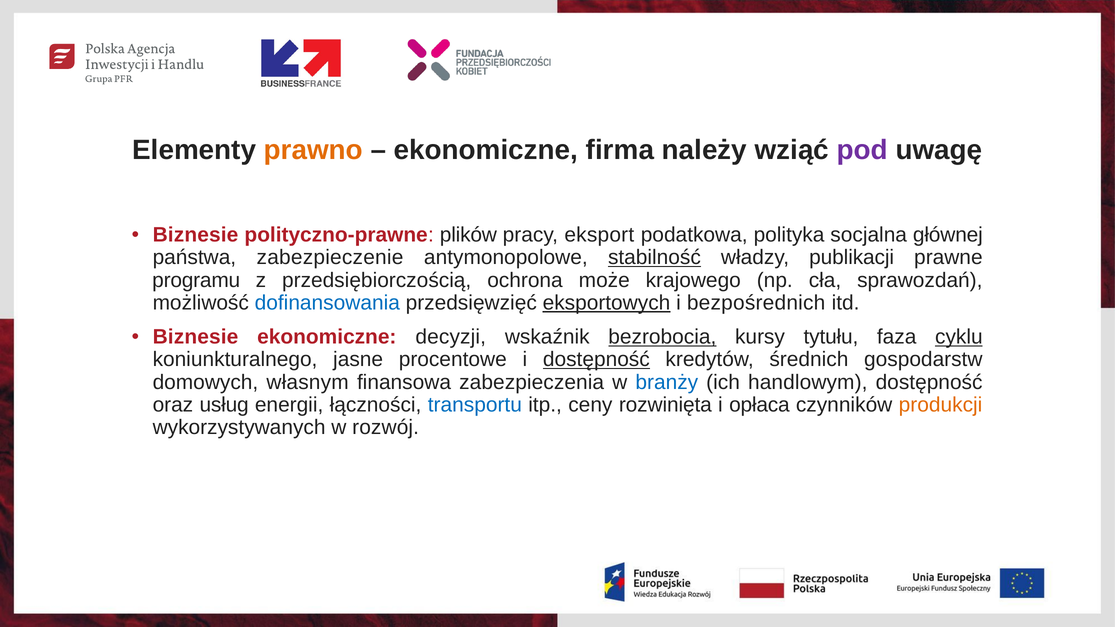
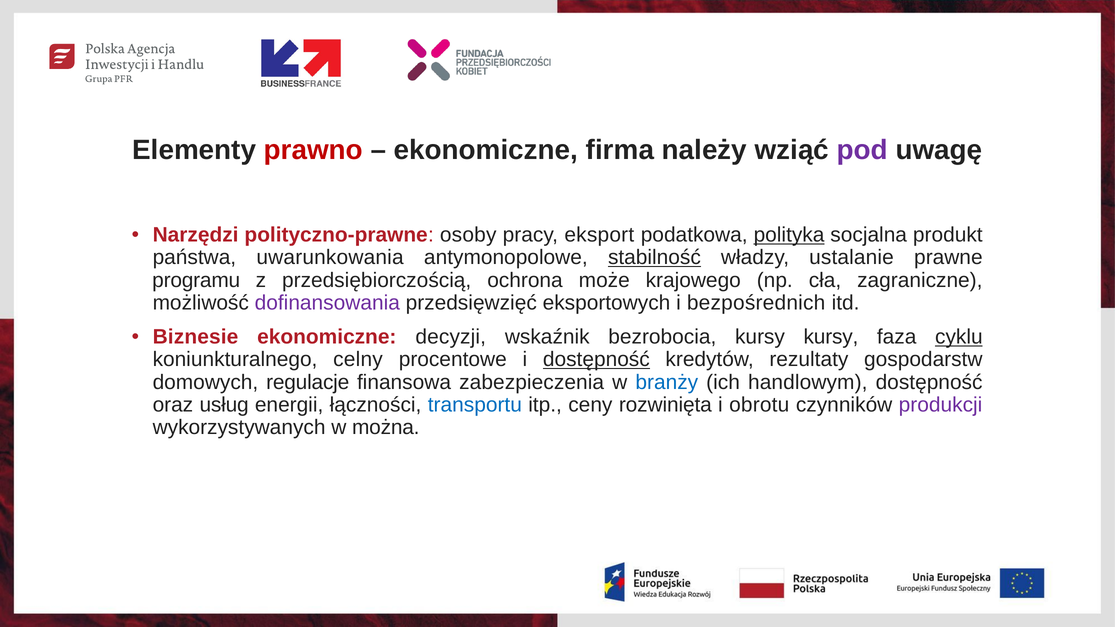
prawno colour: orange -> red
Biznesie at (195, 235): Biznesie -> Narzędzi
plików: plików -> osoby
polityka underline: none -> present
głównej: głównej -> produkt
zabezpieczenie: zabezpieczenie -> uwarunkowania
publikacji: publikacji -> ustalanie
sprawozdań: sprawozdań -> zagraniczne
dofinansowania colour: blue -> purple
eksportowych underline: present -> none
bezrobocia underline: present -> none
kursy tytułu: tytułu -> kursy
jasne: jasne -> celny
średnich: średnich -> rezultaty
własnym: własnym -> regulacje
opłaca: opłaca -> obrotu
produkcji colour: orange -> purple
rozwój: rozwój -> można
